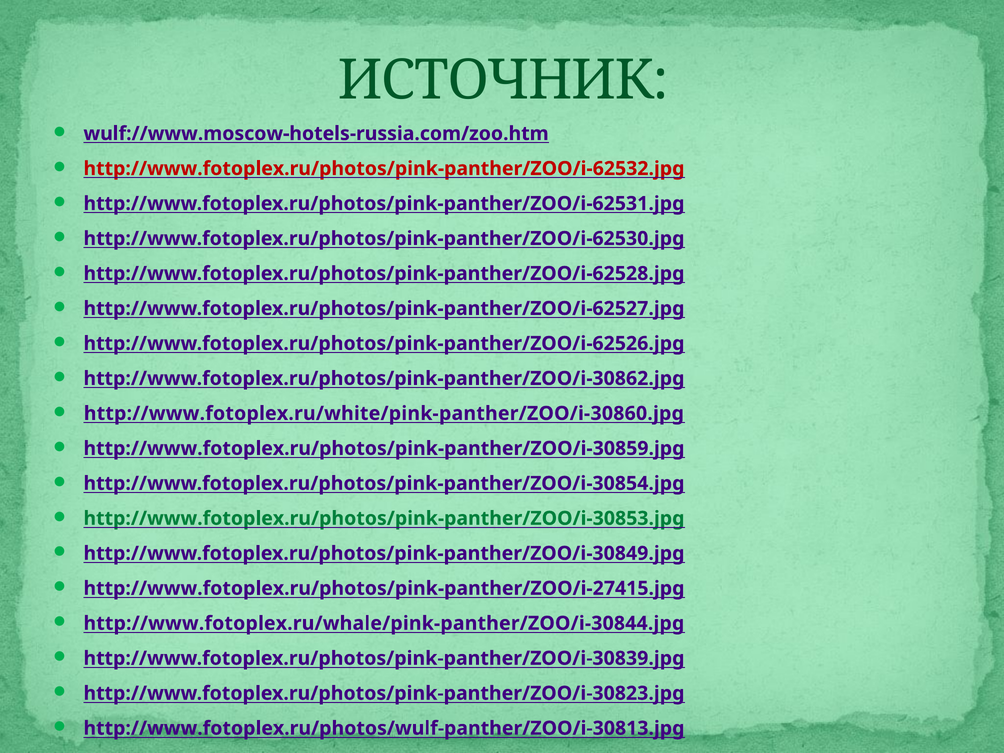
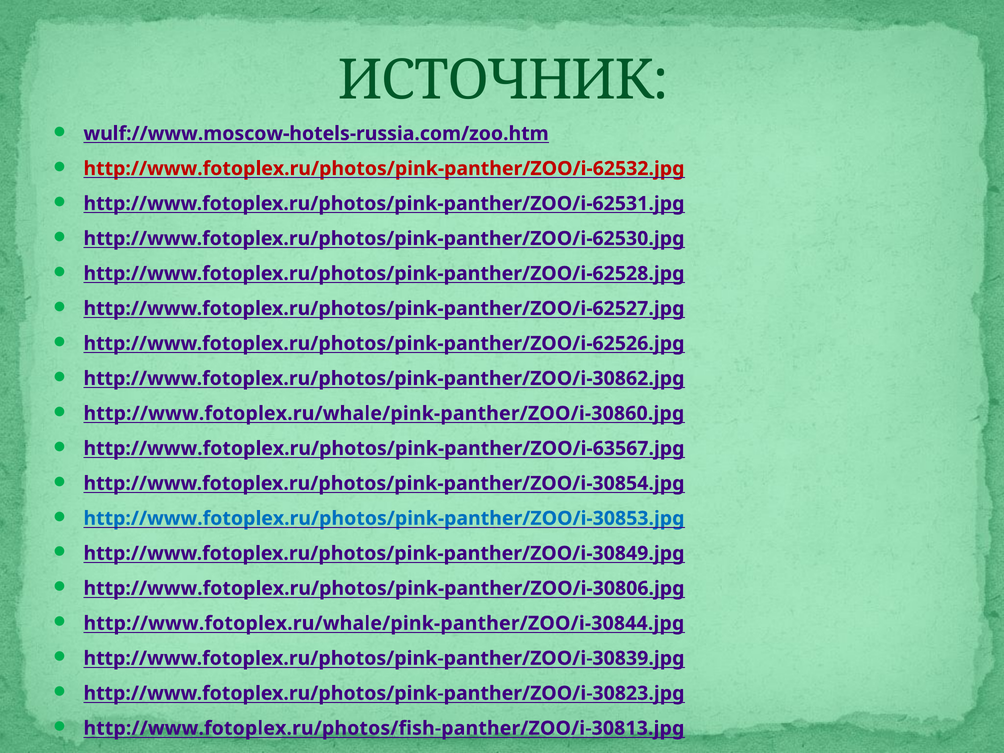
http://www.fotoplex.ru/white/pink-panther/ZOO/i-30860.jpg: http://www.fotoplex.ru/white/pink-panther/ZOO/i-30860.jpg -> http://www.fotoplex.ru/whale/pink-panther/ZOO/i-30860.jpg
http://www.fotoplex.ru/photos/pink-panther/ZOO/i-30859.jpg: http://www.fotoplex.ru/photos/pink-panther/ZOO/i-30859.jpg -> http://www.fotoplex.ru/photos/pink-panther/ZOO/i-63567.jpg
http://www.fotoplex.ru/photos/pink-panther/ZOO/i-30853.jpg colour: green -> blue
http://www.fotoplex.ru/photos/pink-panther/ZOO/i-27415.jpg: http://www.fotoplex.ru/photos/pink-panther/ZOO/i-27415.jpg -> http://www.fotoplex.ru/photos/pink-panther/ZOO/i-30806.jpg
http://www.fotoplex.ru/photos/wulf-panther/ZOO/i-30813.jpg: http://www.fotoplex.ru/photos/wulf-panther/ZOO/i-30813.jpg -> http://www.fotoplex.ru/photos/fish-panther/ZOO/i-30813.jpg
